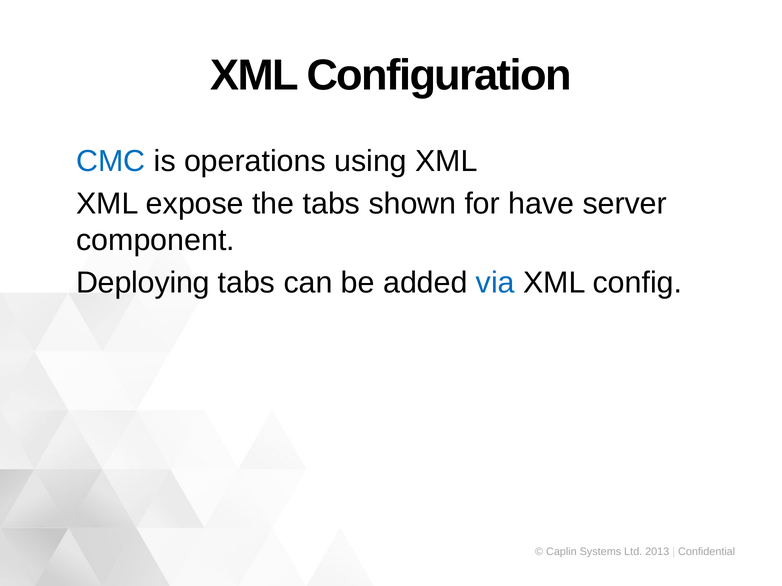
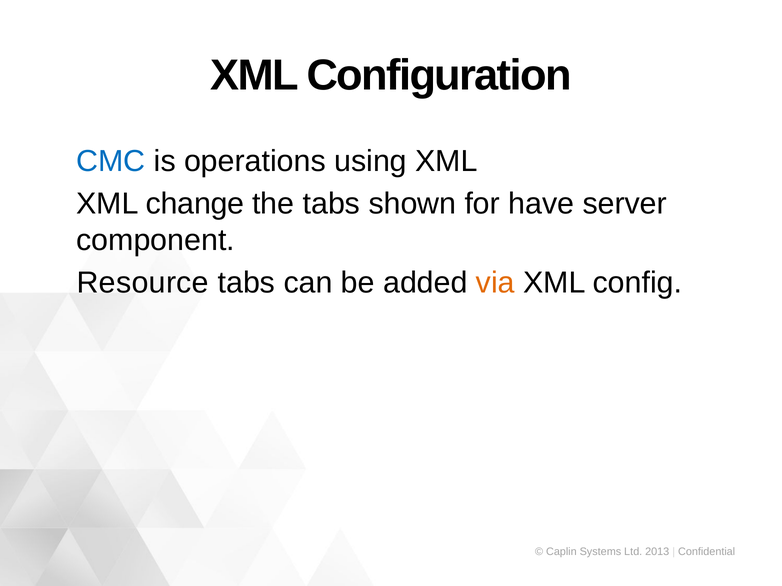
expose: expose -> change
Deploying: Deploying -> Resource
via colour: blue -> orange
